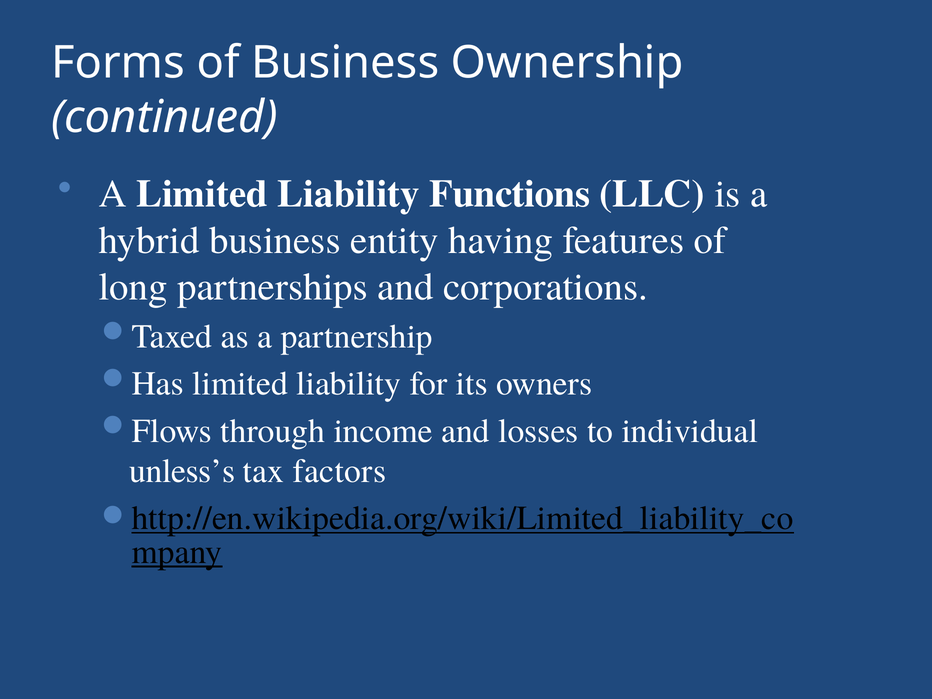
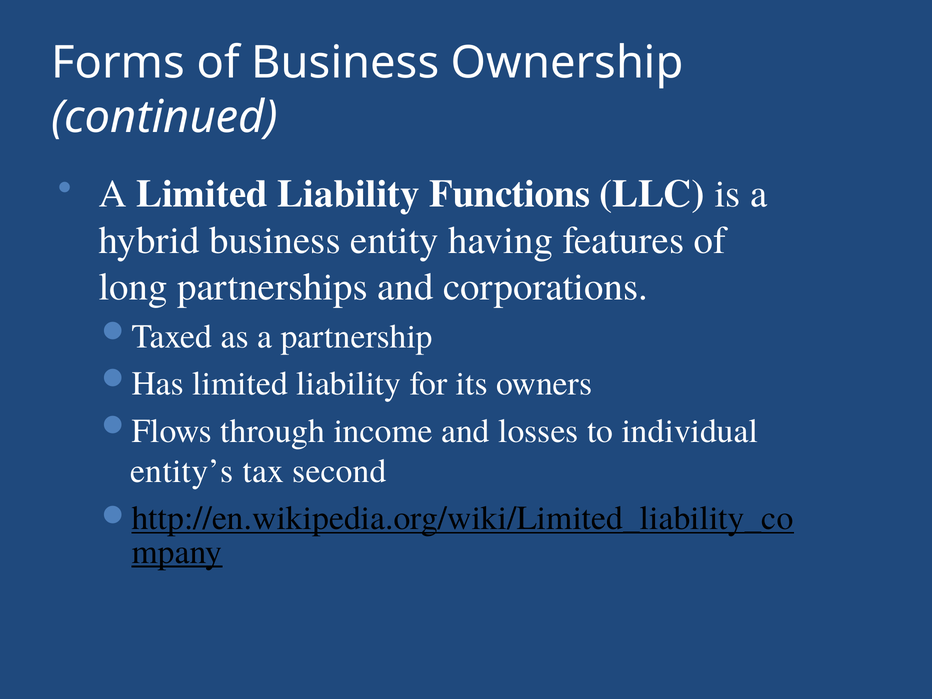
unless’s: unless’s -> entity’s
factors: factors -> second
